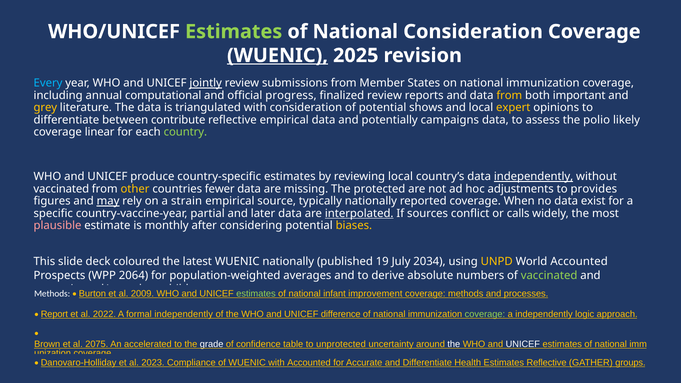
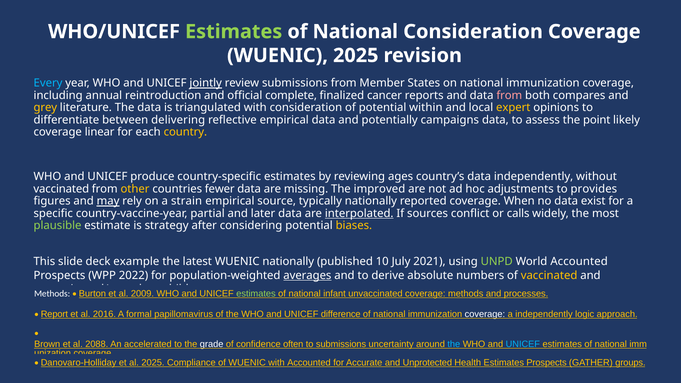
WUENIC at (277, 55) underline: present -> none
computational: computational -> reintroduction
progress: progress -> complete
finalized review: review -> cancer
from at (509, 95) colour: yellow -> pink
important: important -> compares
shows: shows -> within
contribute: contribute -> delivering
polio: polio -> point
country colour: light green -> yellow
reviewing local: local -> ages
independently at (534, 177) underline: present -> none
protected: protected -> improved
plausible colour: pink -> light green
monthly: monthly -> strategy
coloured: coloured -> example
19: 19 -> 10
2034: 2034 -> 2021
UNPD colour: yellow -> light green
2064: 2064 -> 2022
averages underline: none -> present
vaccinated at (549, 275) colour: light green -> yellow
improvement: improvement -> unvaccinated
2022: 2022 -> 2016
formal independently: independently -> papillomavirus
coverage at (485, 314) colour: light green -> white
2075: 2075 -> 2088
table: table -> often
to unprotected: unprotected -> submissions
the at (454, 344) colour: white -> light blue
UNICEF at (523, 344) colour: white -> light blue
al 2023: 2023 -> 2025
and Differentiate: Differentiate -> Unprotected
Estimates Reflective: Reflective -> Prospects
